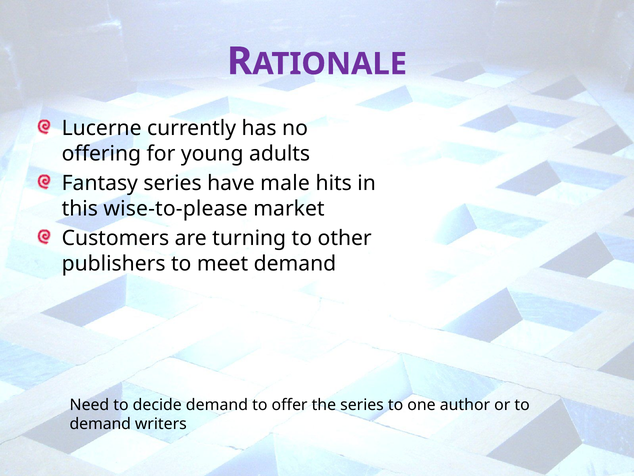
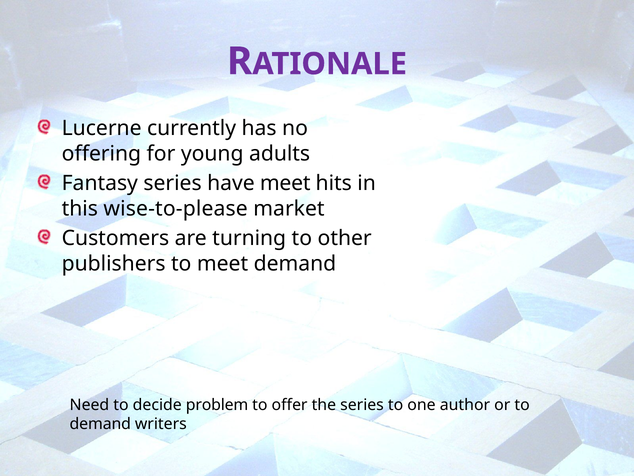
have male: male -> meet
decide demand: demand -> problem
